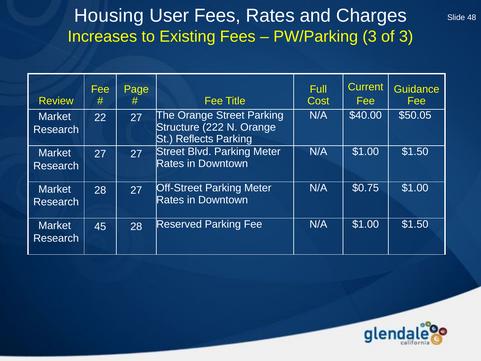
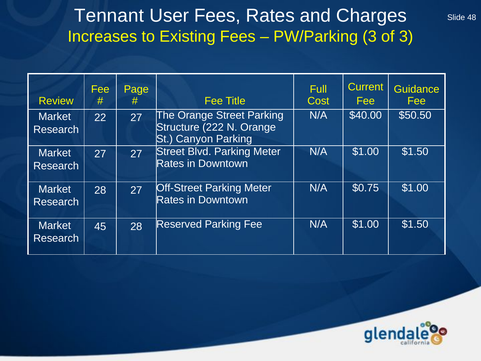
Housing: Housing -> Tennant
$50.05: $50.05 -> $50.50
Reflects: Reflects -> Canyon
